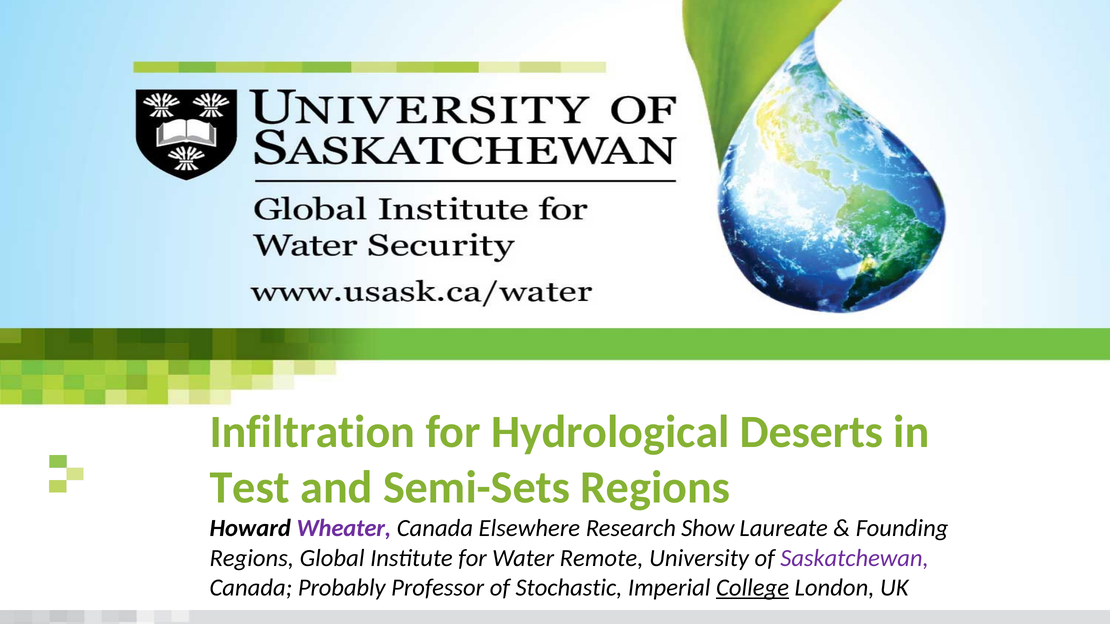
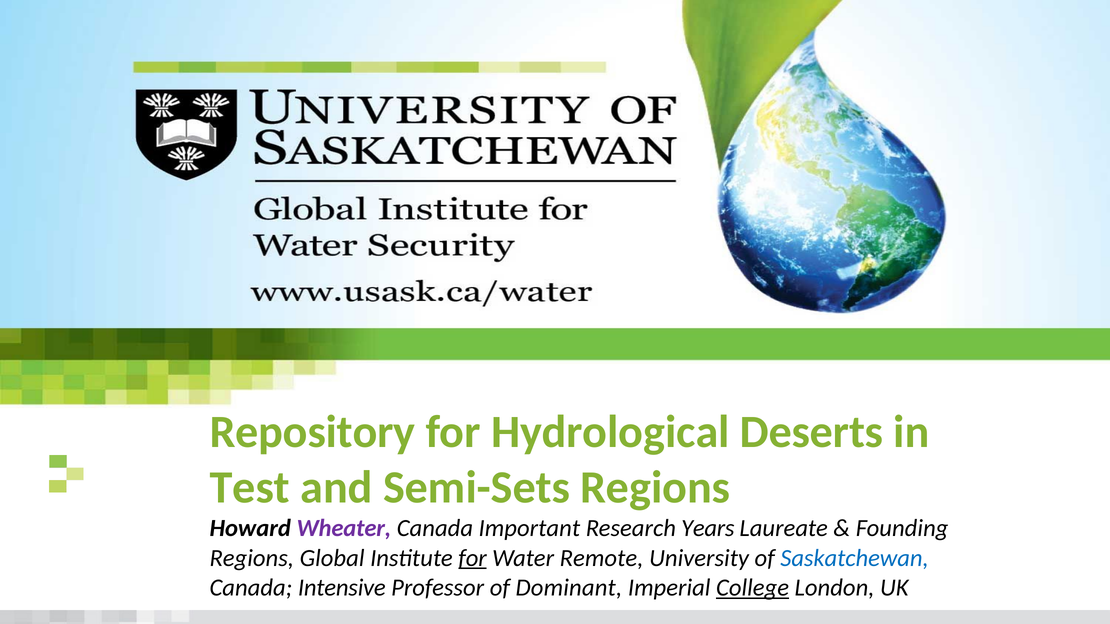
Infiltration: Infiltration -> Repository
Elsewhere: Elsewhere -> Important
Show: Show -> Years
for at (473, 558) underline: none -> present
Saskatchewan colour: purple -> blue
Probably: Probably -> Intensive
Stochastic: Stochastic -> Dominant
